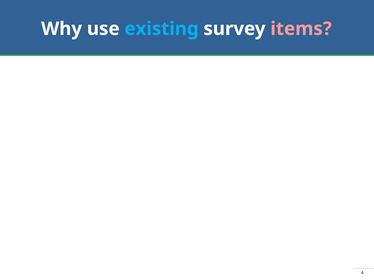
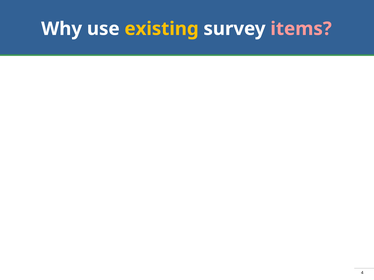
existing colour: light blue -> yellow
